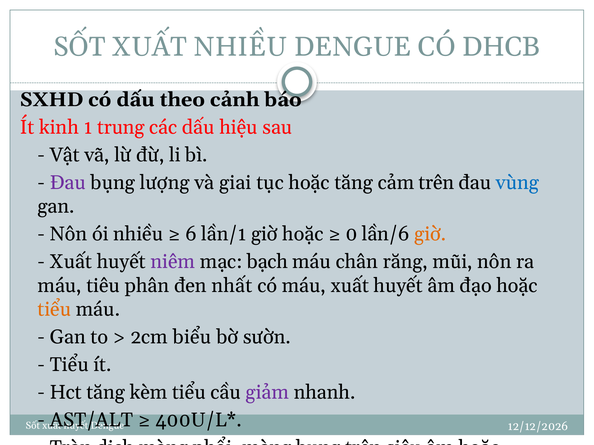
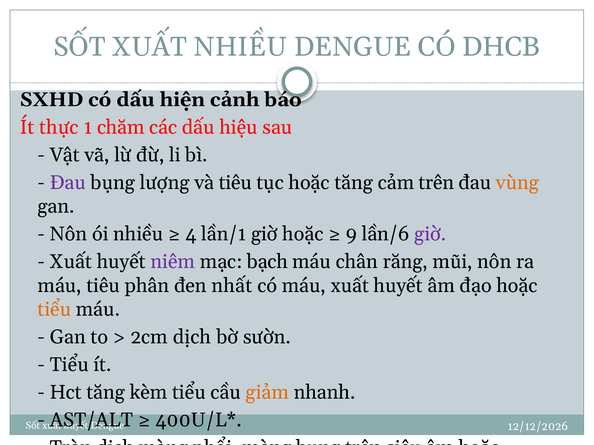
theo: theo -> hiện
kinh: kinh -> thực
trung: trung -> chăm
và giai: giai -> tiêu
vùng colour: blue -> orange
6: 6 -> 4
0: 0 -> 9
giờ at (430, 234) colour: orange -> purple
2cm biểu: biểu -> dịch
giảm colour: purple -> orange
